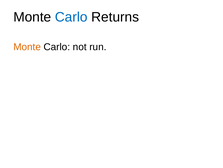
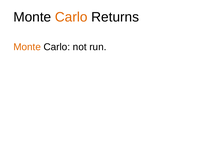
Carlo at (71, 17) colour: blue -> orange
